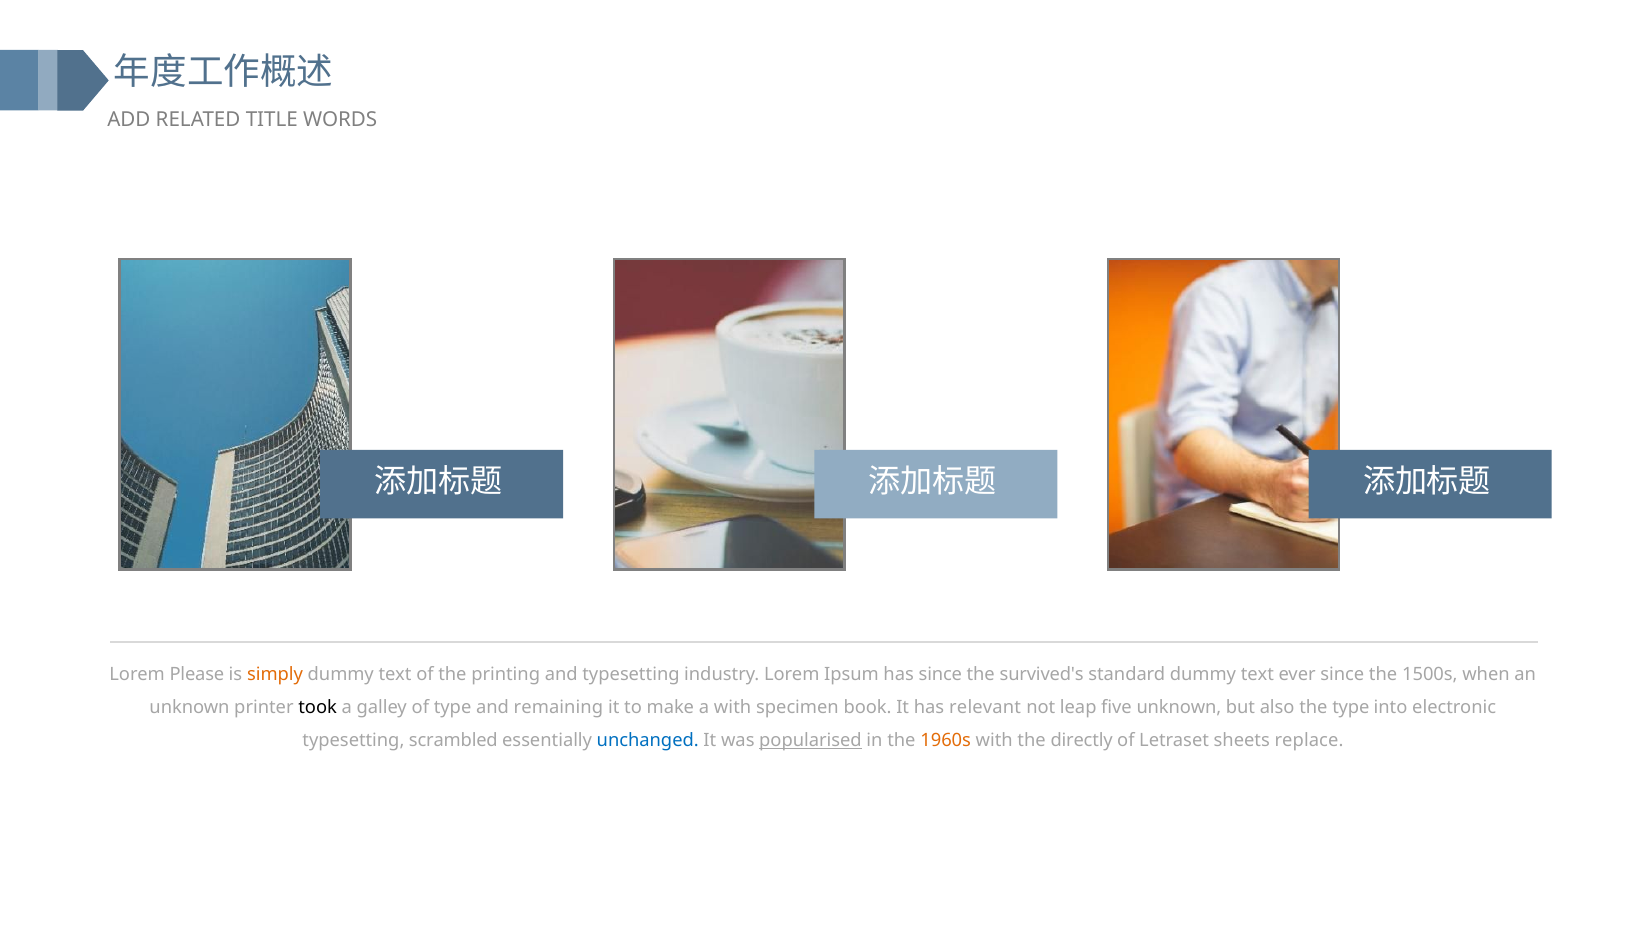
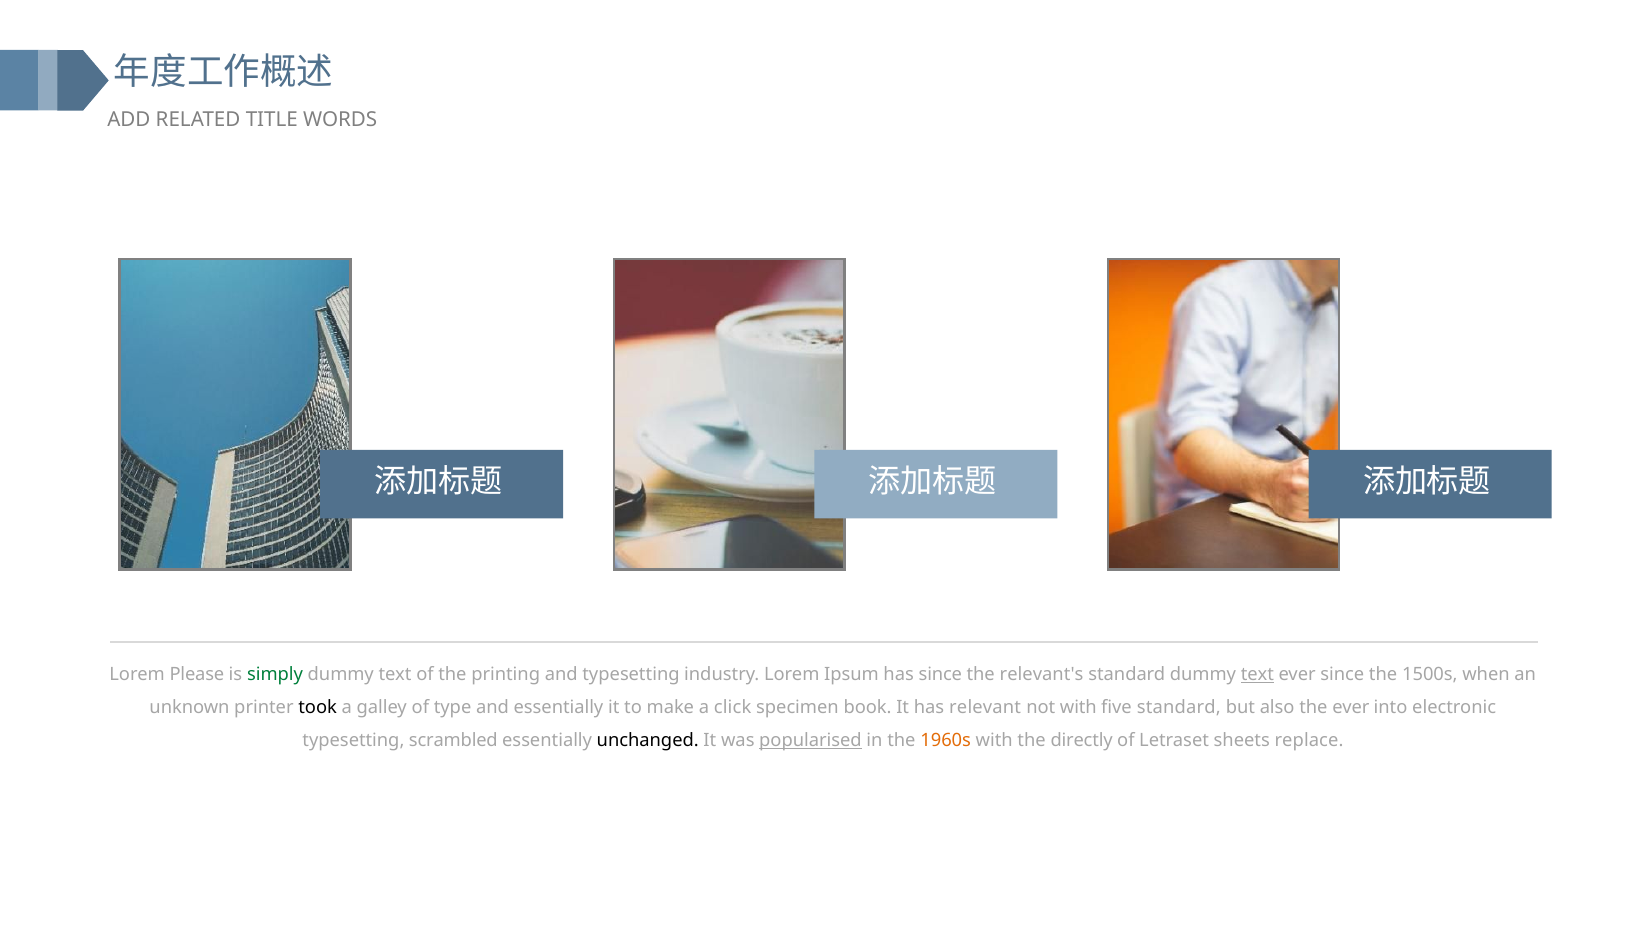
simply colour: orange -> green
survived's: survived's -> relevant's
text at (1257, 675) underline: none -> present
and remaining: remaining -> essentially
a with: with -> click
not leap: leap -> with
five unknown: unknown -> standard
the type: type -> ever
unchanged colour: blue -> black
